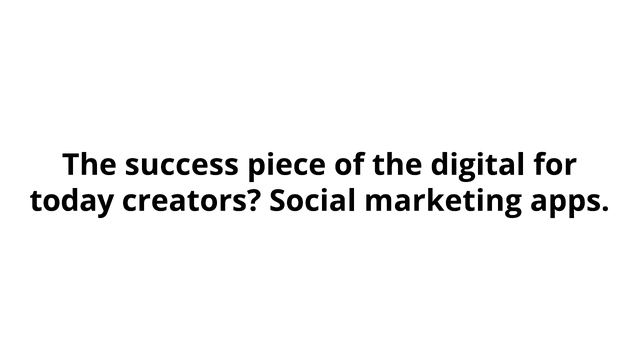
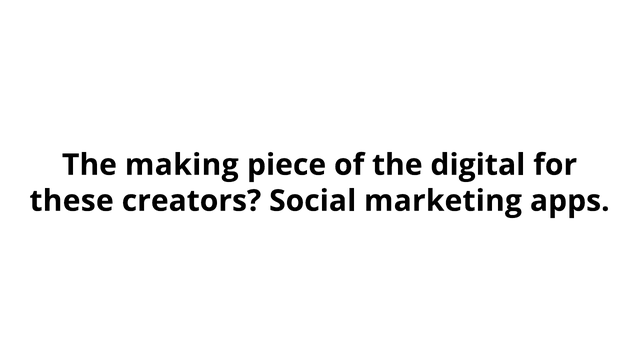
success: success -> making
today: today -> these
